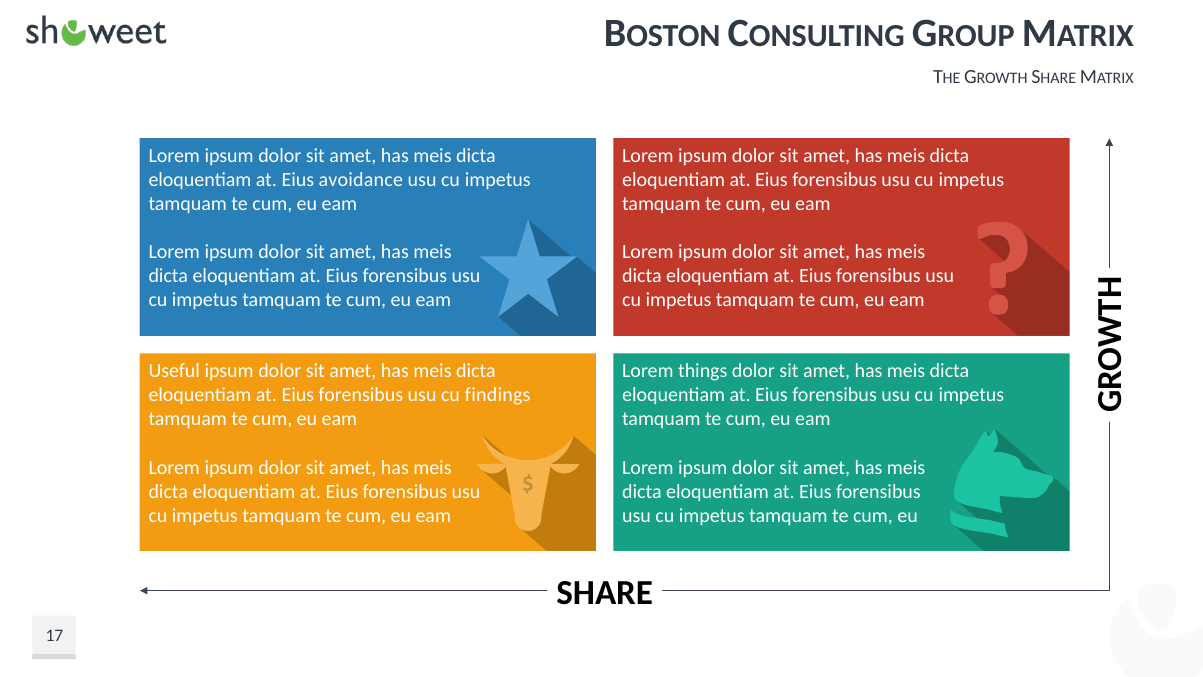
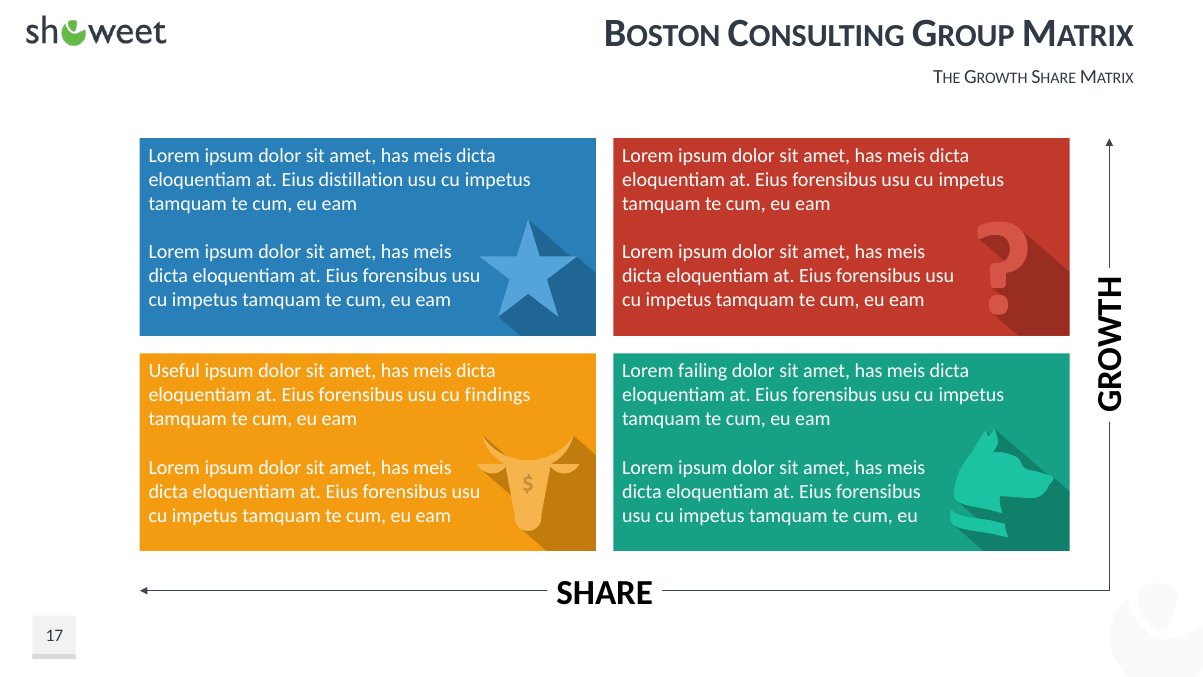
avoidance: avoidance -> distillation
things: things -> failing
